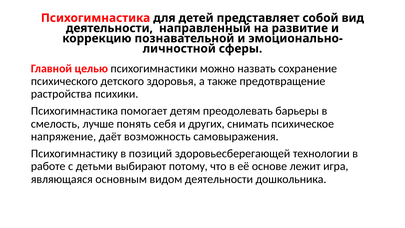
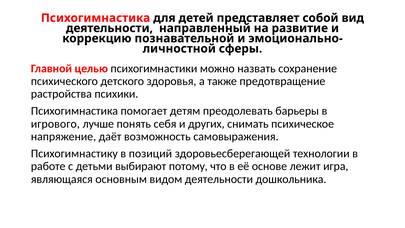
смелость: смелость -> игрового
